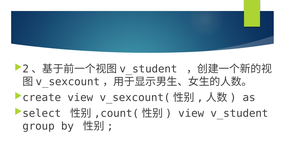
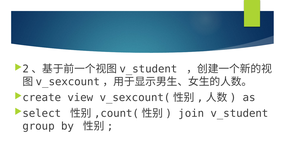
view at (191, 114): view -> join
